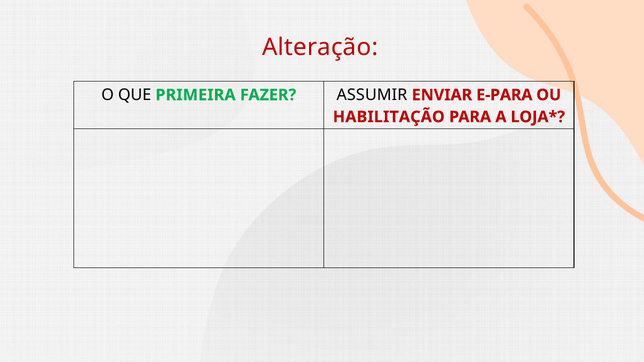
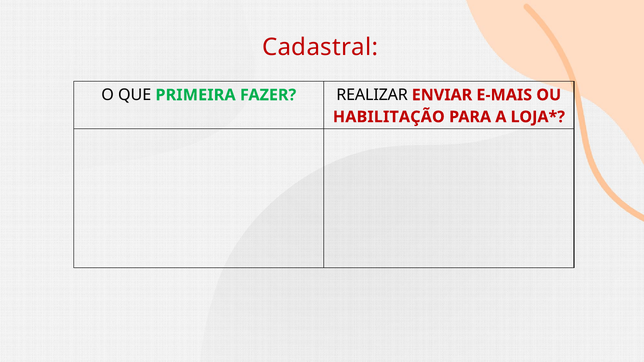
Alteração: Alteração -> Cadastral
ASSUMIR: ASSUMIR -> REALIZAR
E-PARA: E-PARA -> E-MAIS
